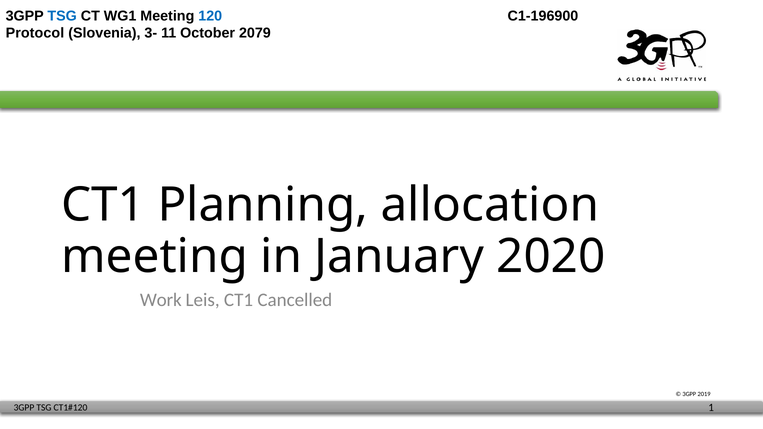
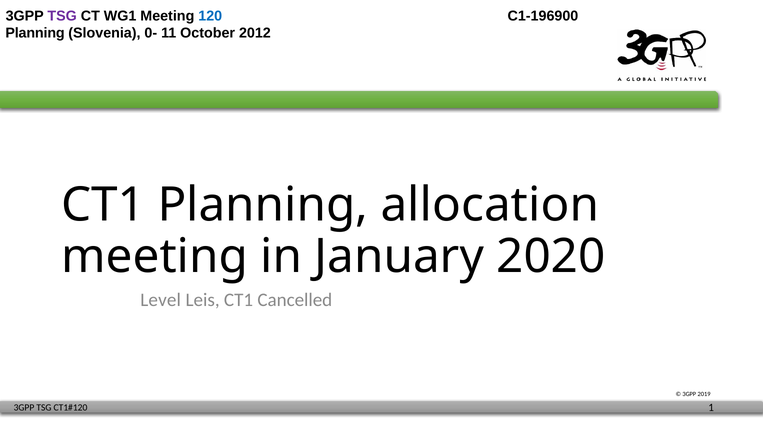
TSG at (62, 16) colour: blue -> purple
Protocol at (35, 33): Protocol -> Planning
3-: 3- -> 0-
2079: 2079 -> 2012
Work: Work -> Level
